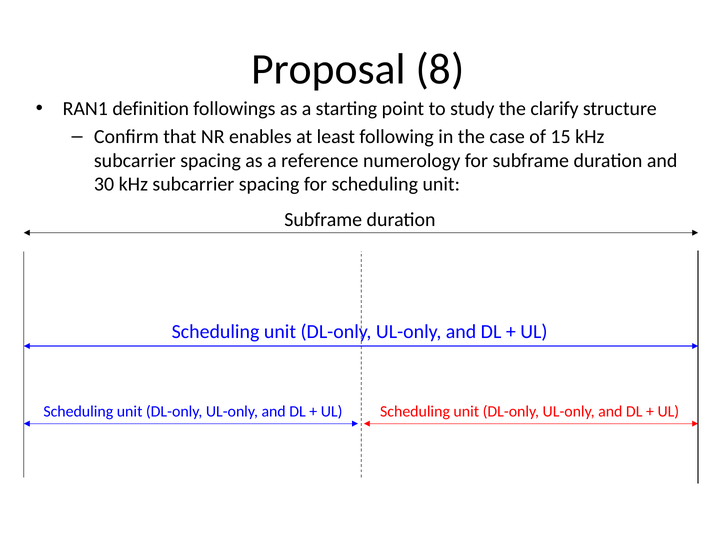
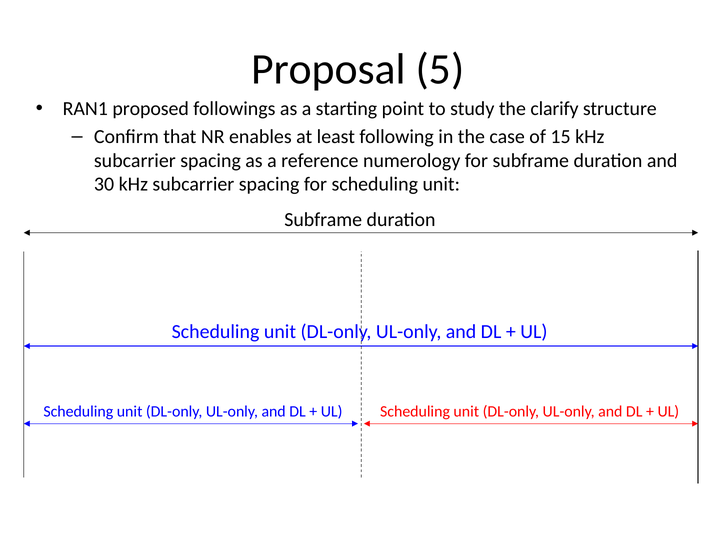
8: 8 -> 5
definition: definition -> proposed
